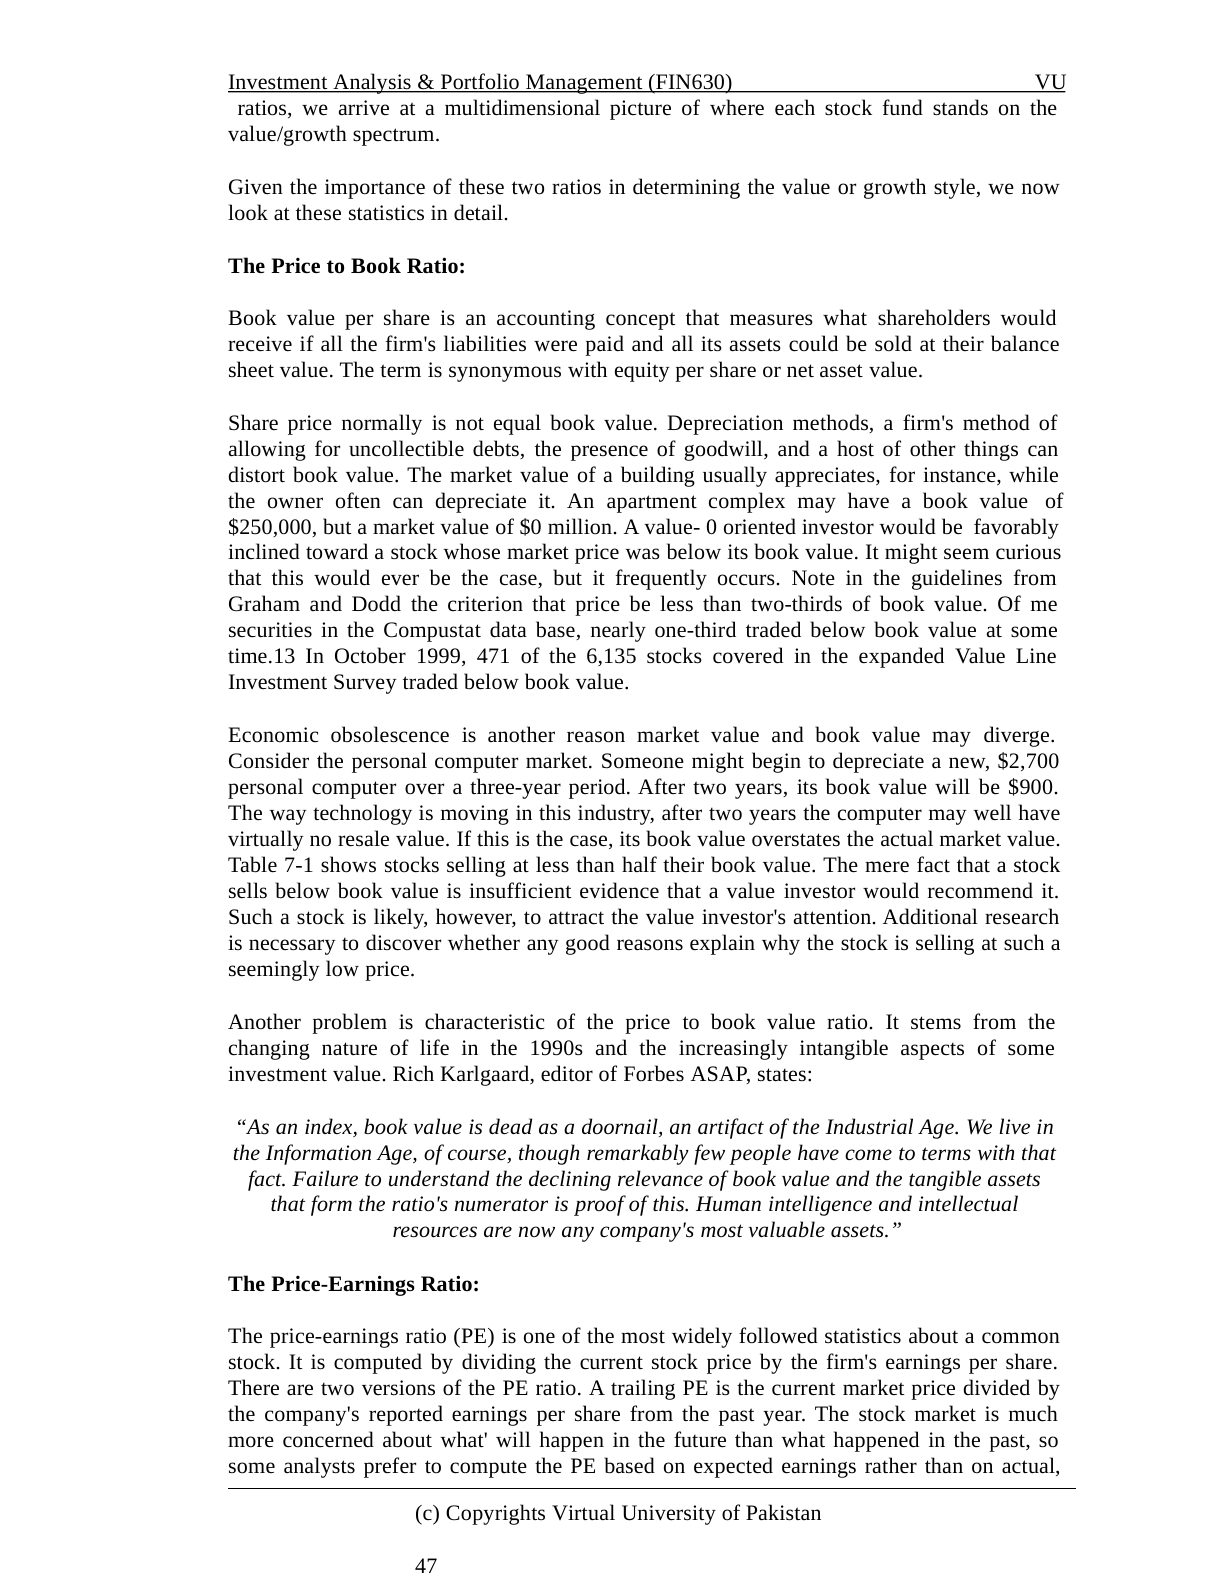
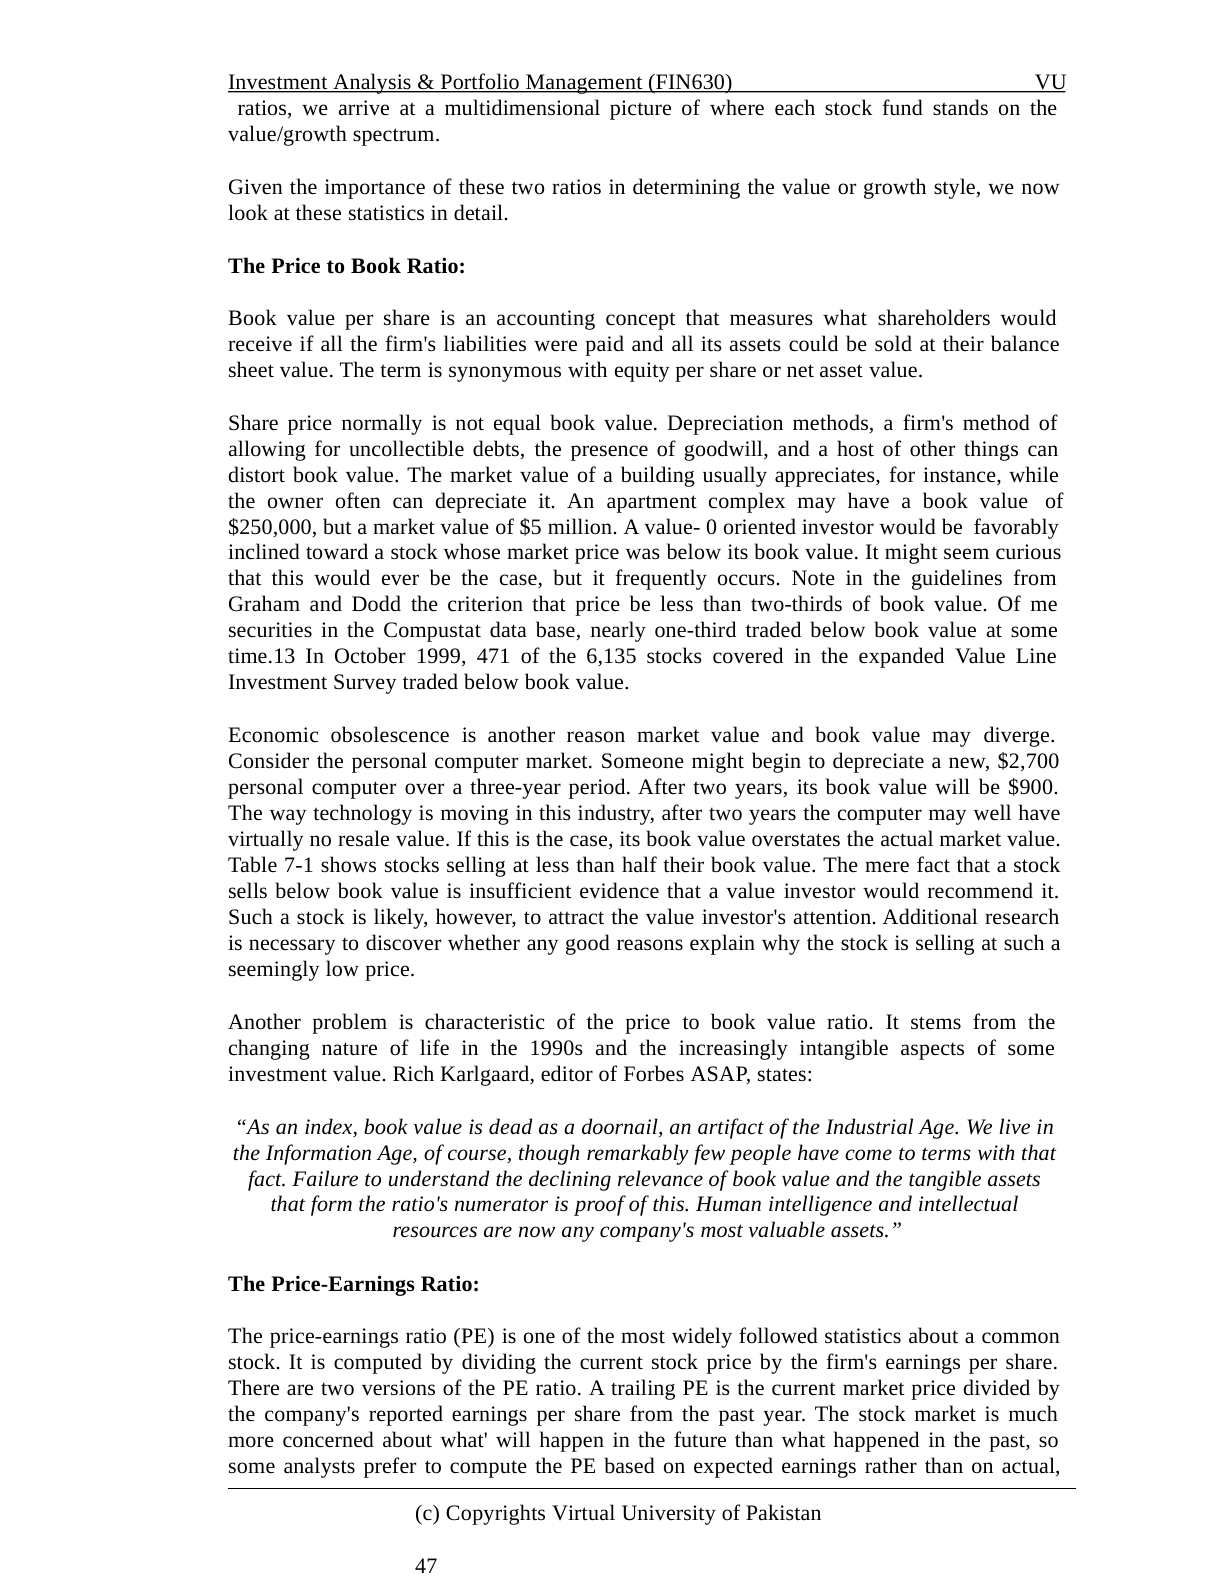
$0: $0 -> $5
